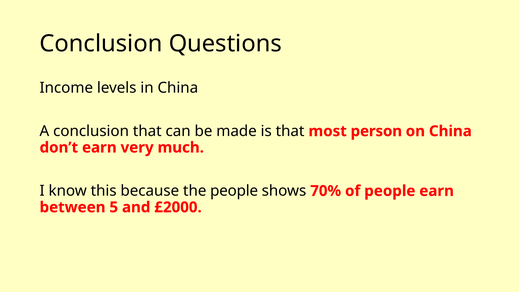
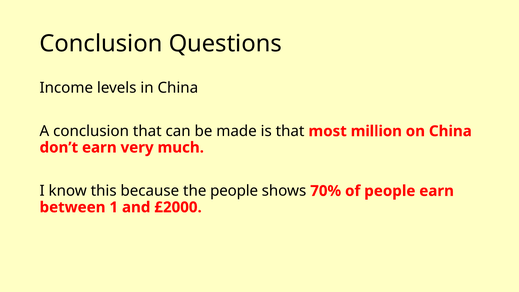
person: person -> million
5: 5 -> 1
